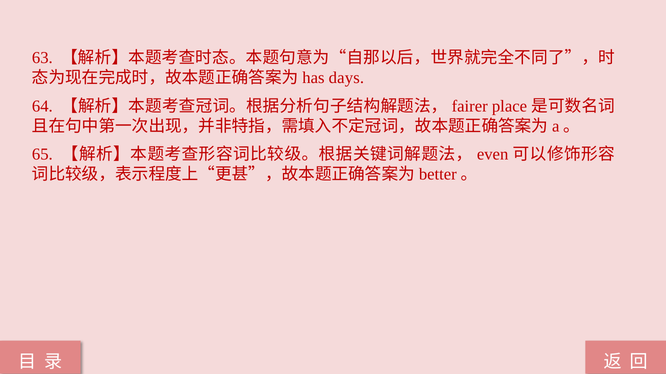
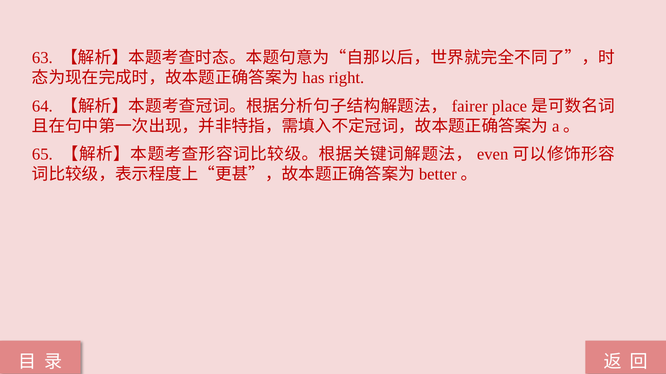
days: days -> right
